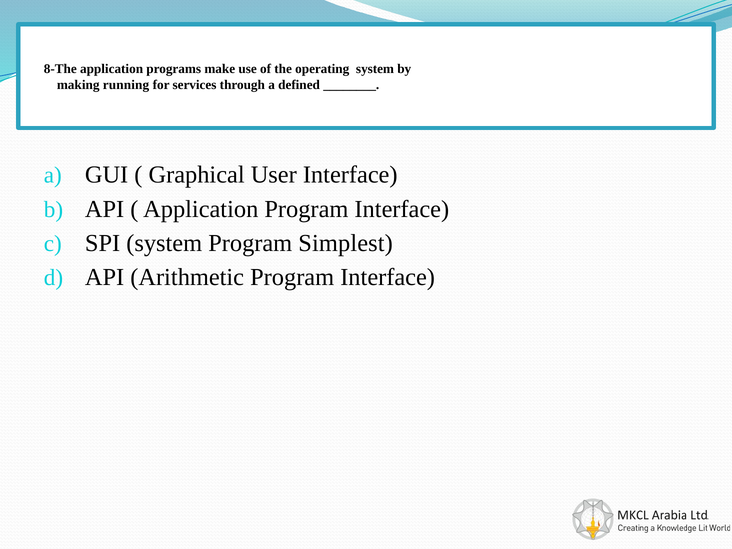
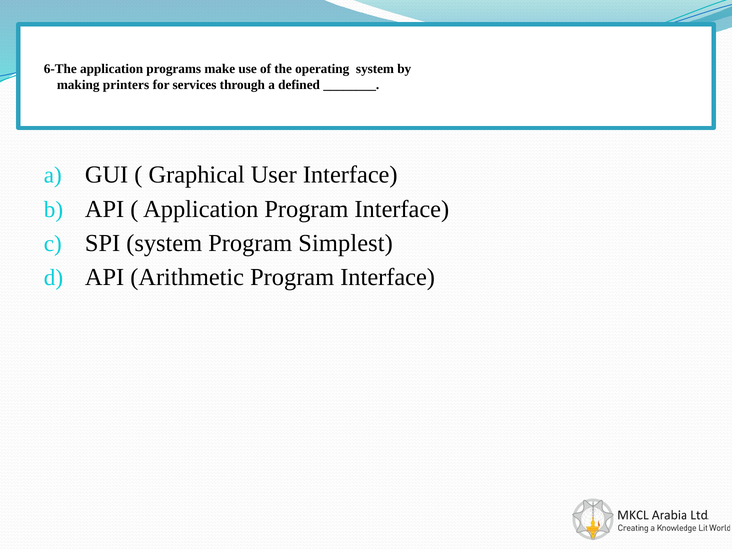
8-The: 8-The -> 6-The
running: running -> printers
